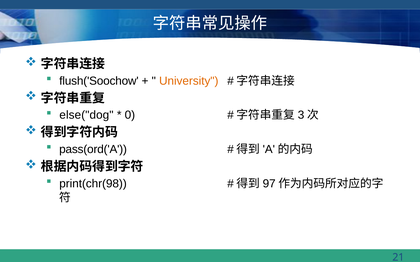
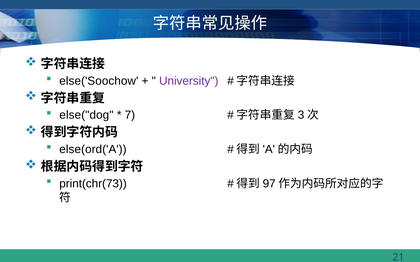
flush('Soochow: flush('Soochow -> else('Soochow
University colour: orange -> purple
0: 0 -> 7
pass(ord('A: pass(ord('A -> else(ord('A
print(chr(98: print(chr(98 -> print(chr(73
